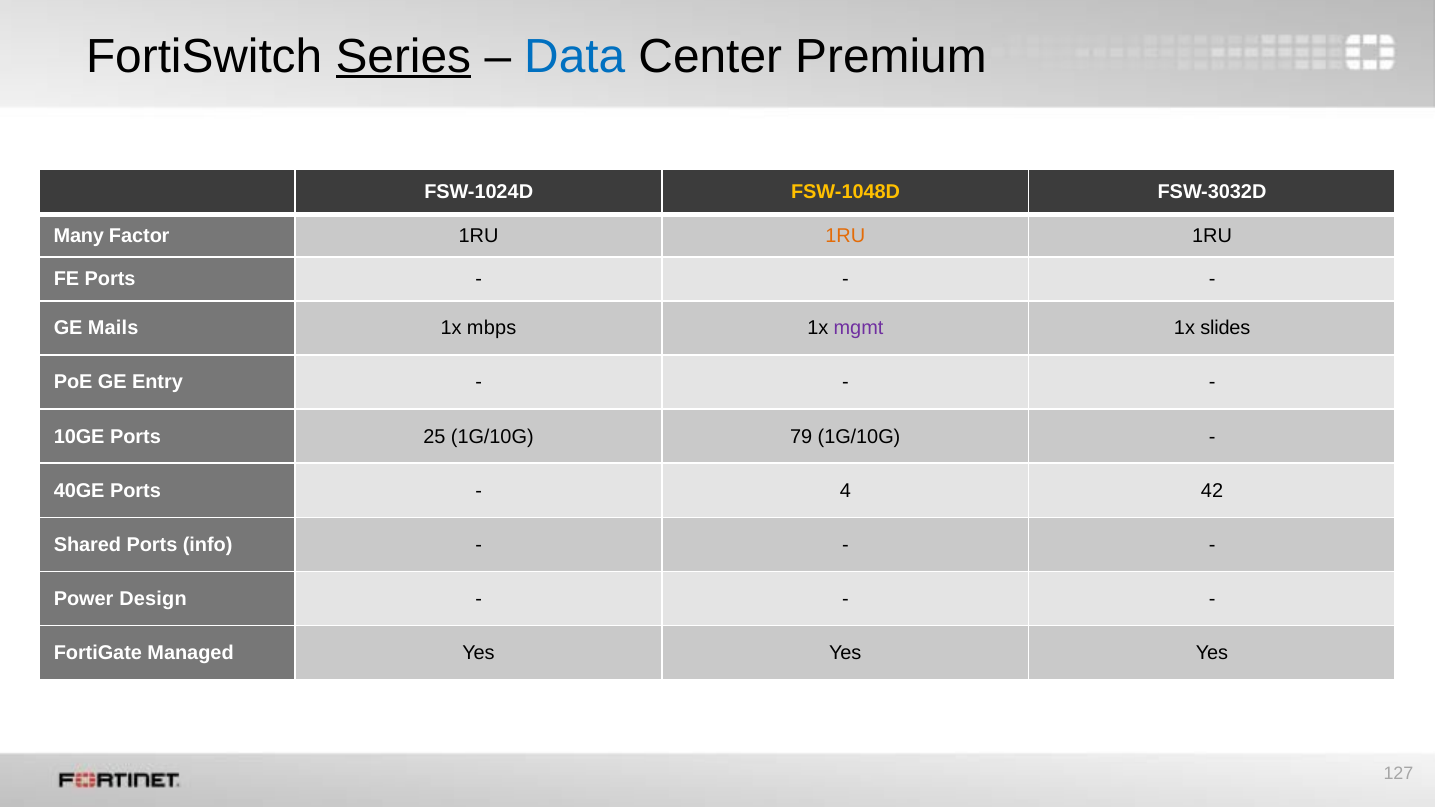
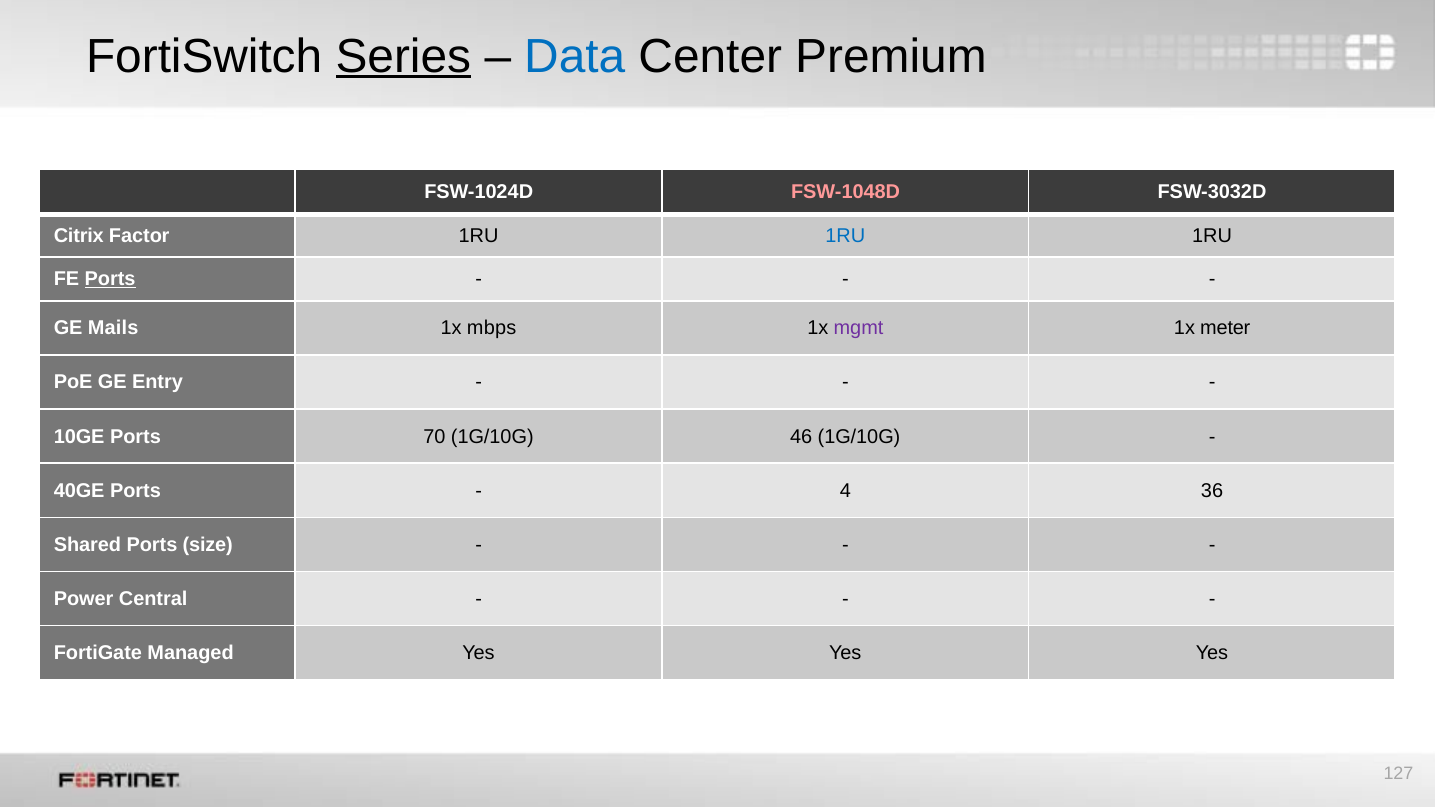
FSW-1048D colour: yellow -> pink
Many: Many -> Citrix
1RU at (845, 236) colour: orange -> blue
Ports at (110, 279) underline: none -> present
slides: slides -> meter
25: 25 -> 70
79: 79 -> 46
42: 42 -> 36
info: info -> size
Design: Design -> Central
